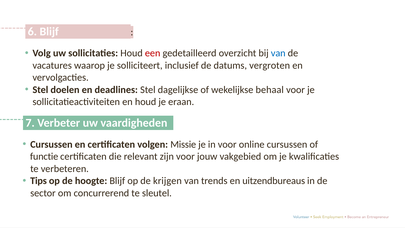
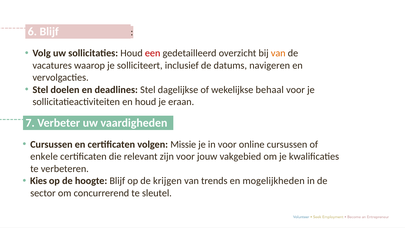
van at (278, 53) colour: blue -> orange
vergroten: vergroten -> navigeren
functie: functie -> enkele
Tips: Tips -> Kies
uitzendbureaus: uitzendbureaus -> mogelijkheden
